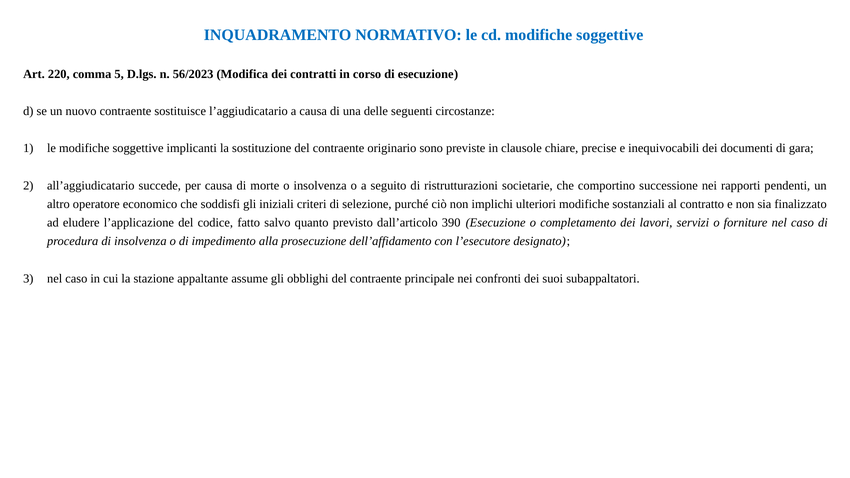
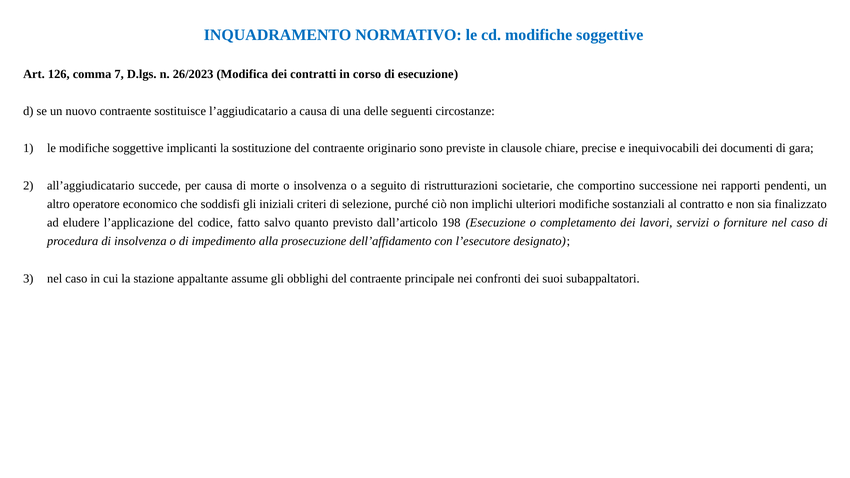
220: 220 -> 126
5: 5 -> 7
56/2023: 56/2023 -> 26/2023
390: 390 -> 198
